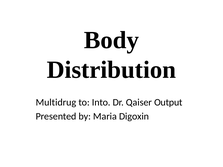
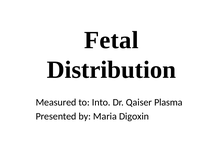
Body: Body -> Fetal
Multidrug: Multidrug -> Measured
Output: Output -> Plasma
